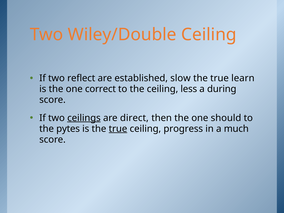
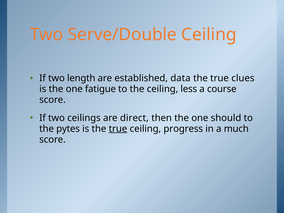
Wiley/Double: Wiley/Double -> Serve/Double
reflect: reflect -> length
slow: slow -> data
learn: learn -> clues
correct: correct -> fatigue
during: during -> course
ceilings underline: present -> none
